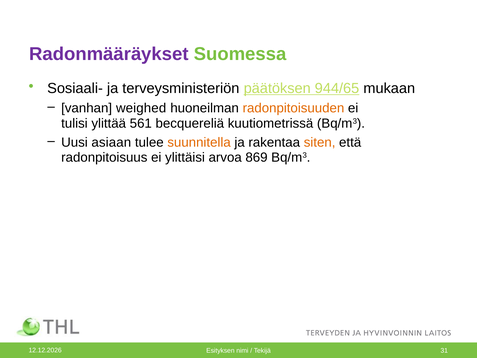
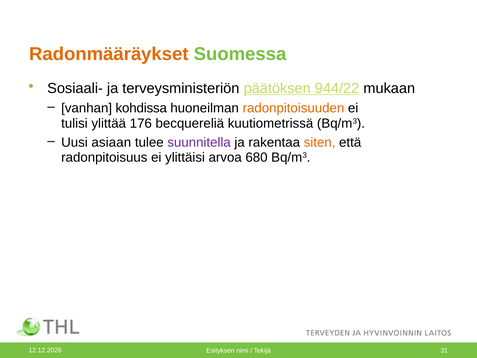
Radonmääräykset colour: purple -> orange
944/65: 944/65 -> 944/22
weighed: weighed -> kohdissa
561: 561 -> 176
suunnitella colour: orange -> purple
869: 869 -> 680
